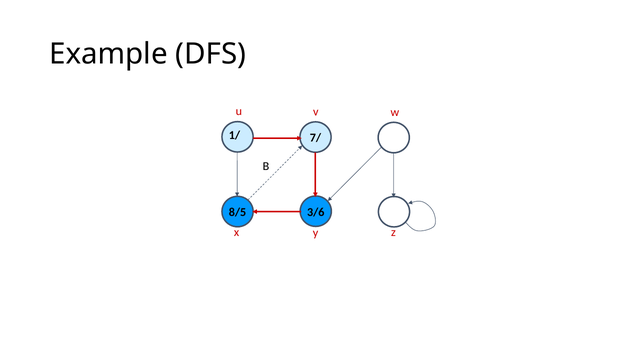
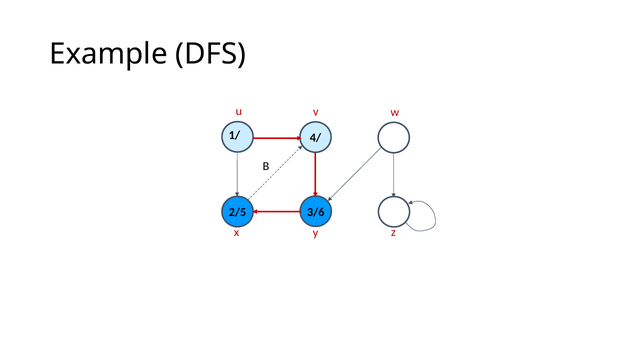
7/: 7/ -> 4/
8/5: 8/5 -> 2/5
